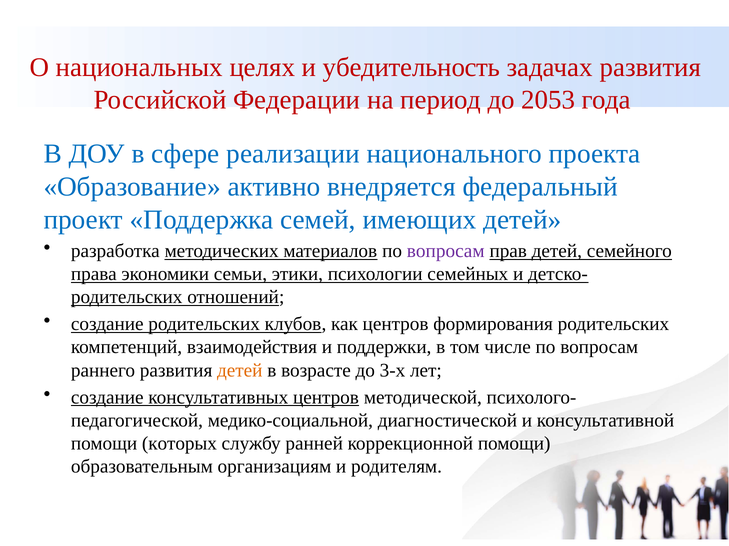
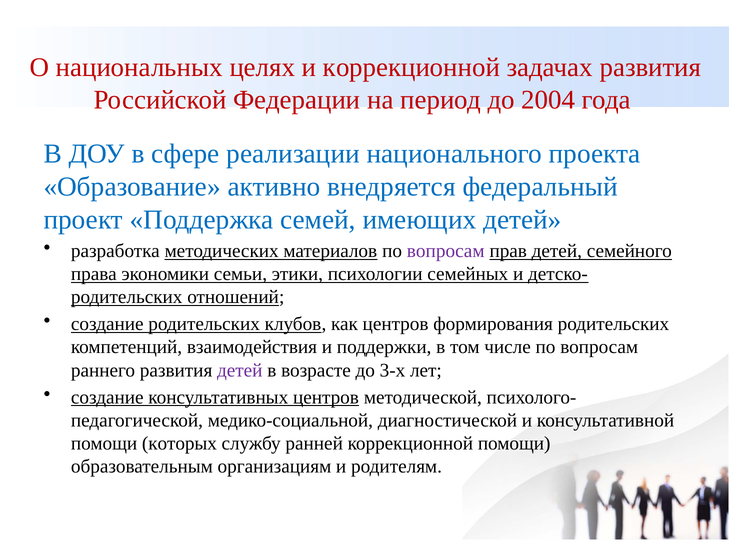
и убедительность: убедительность -> коррекционной
2053: 2053 -> 2004
детей at (240, 371) colour: orange -> purple
